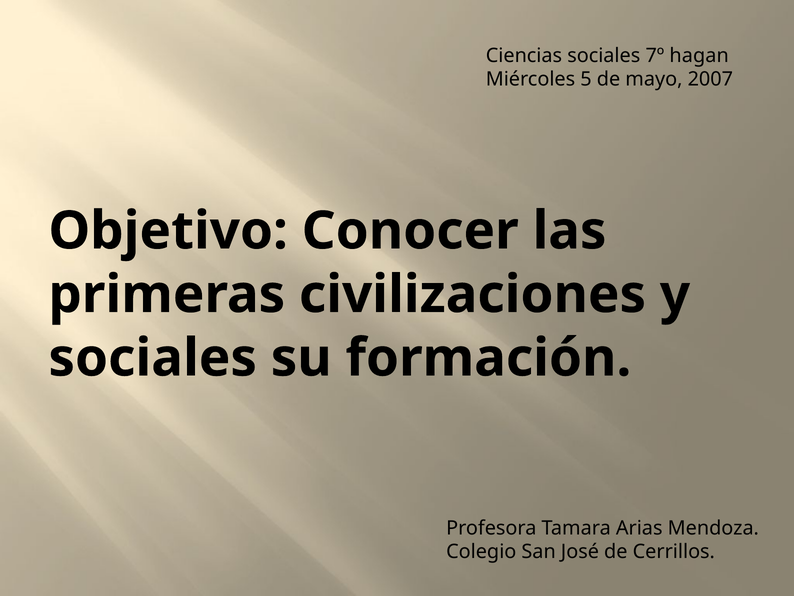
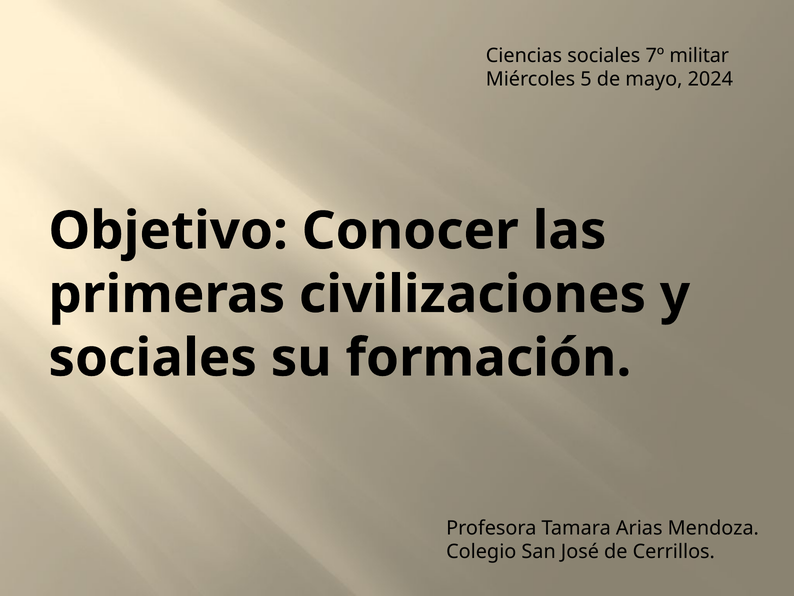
hagan: hagan -> militar
2007: 2007 -> 2024
